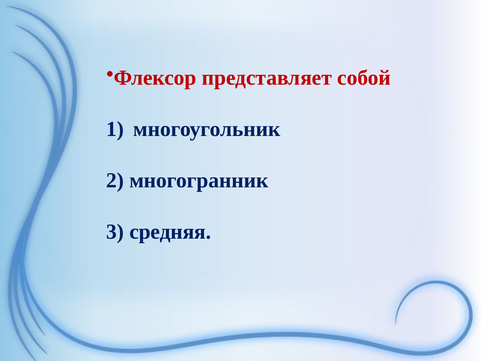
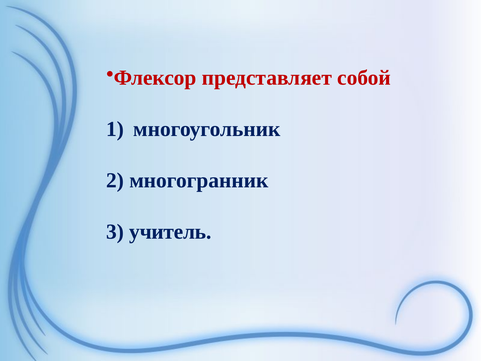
средняя: средняя -> учитель
